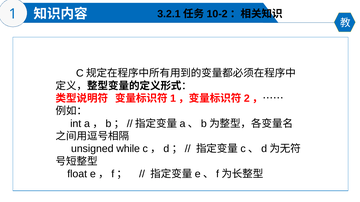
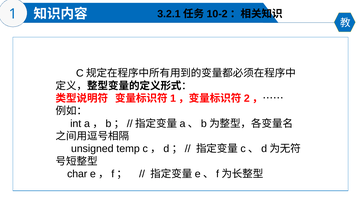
while: while -> temp
float: float -> char
